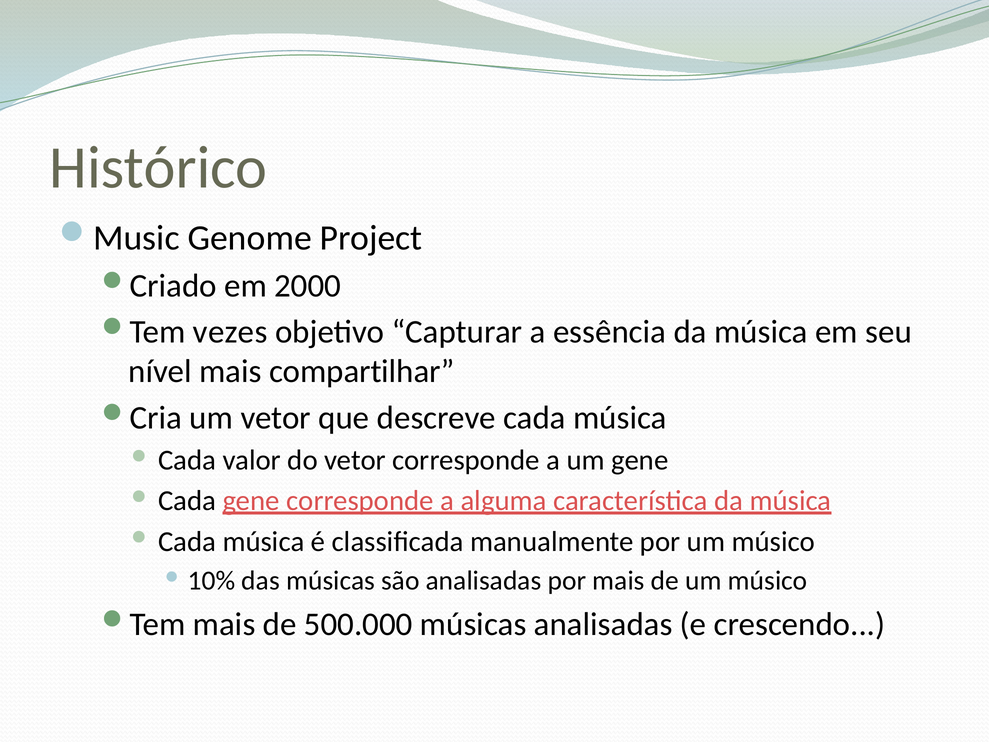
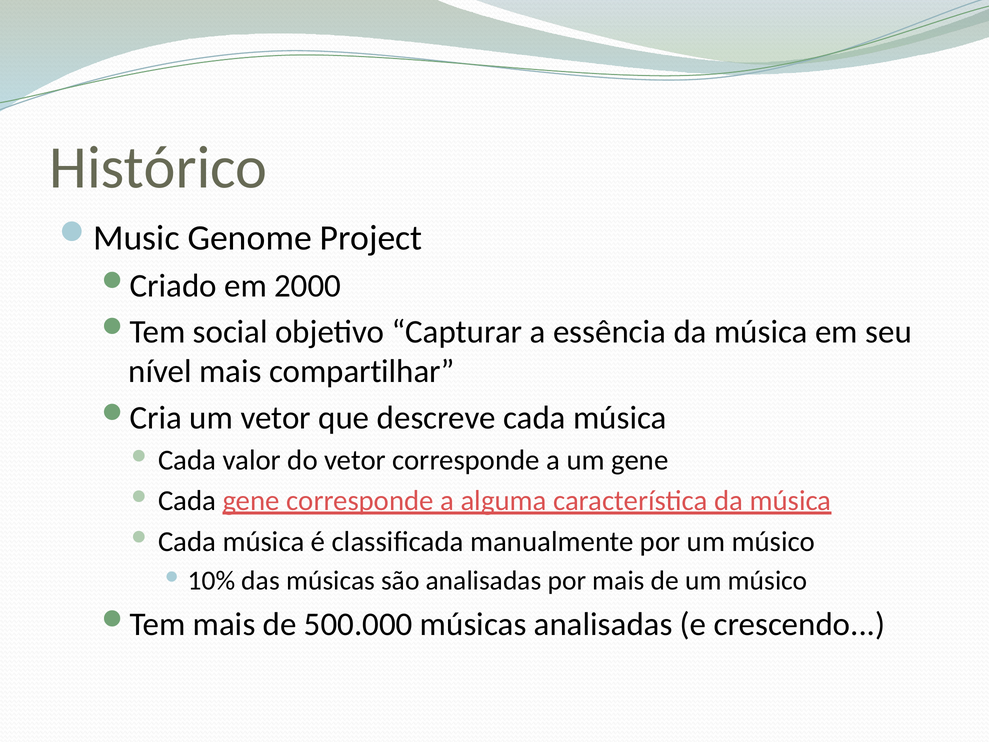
vezes: vezes -> social
